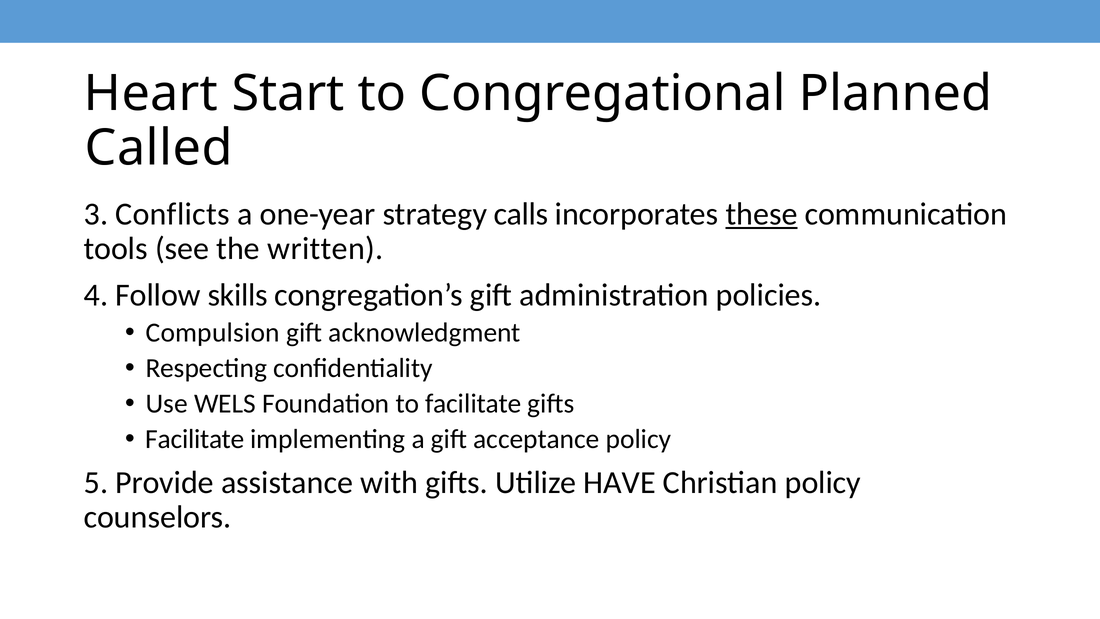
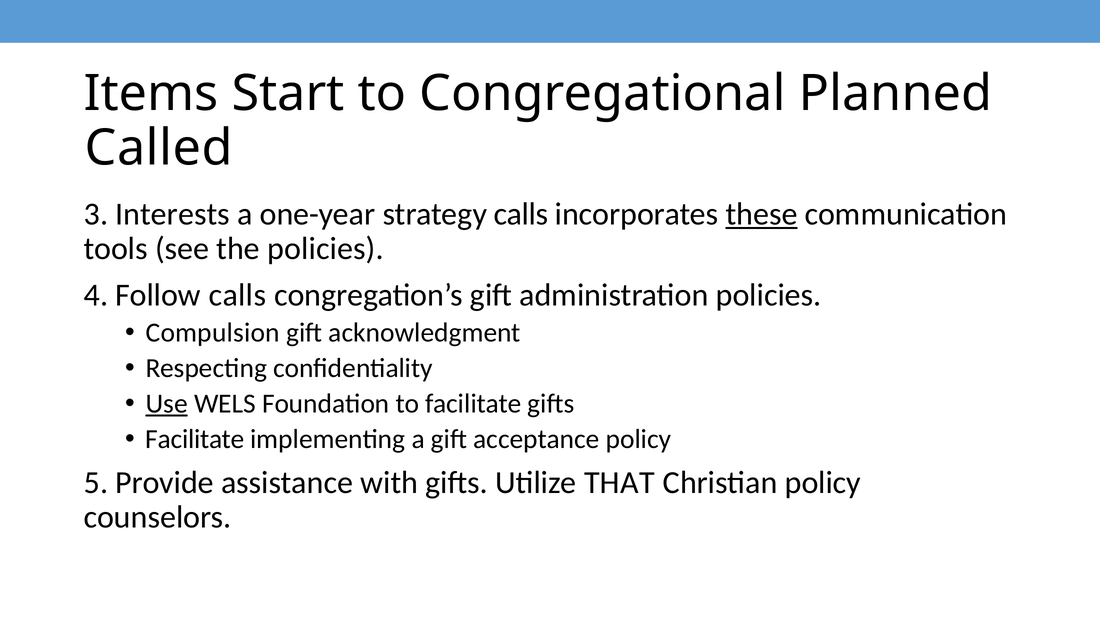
Heart: Heart -> Items
Conflicts: Conflicts -> Interests
the written: written -> policies
Follow skills: skills -> calls
Use underline: none -> present
HAVE: HAVE -> THAT
